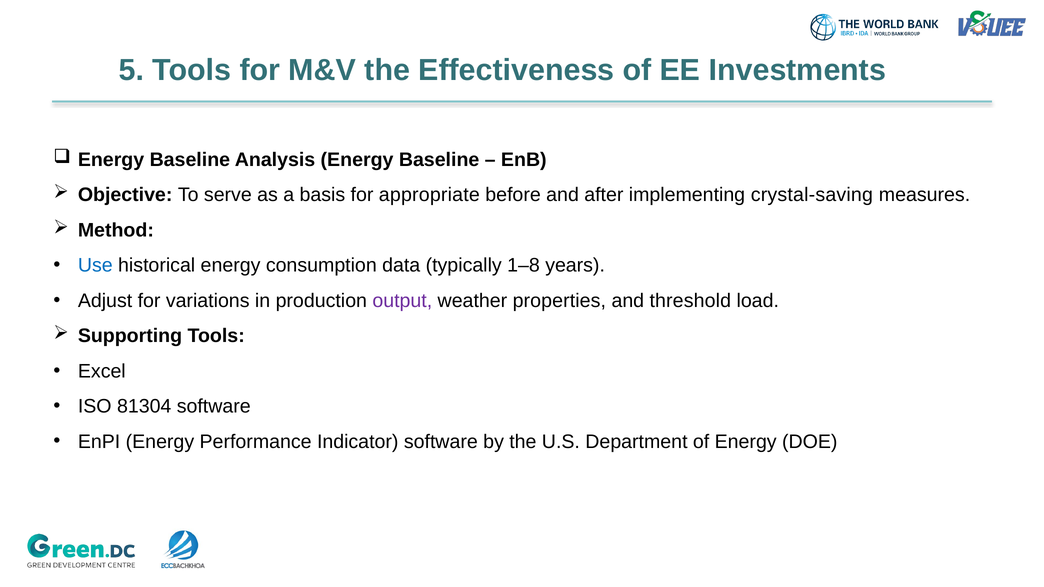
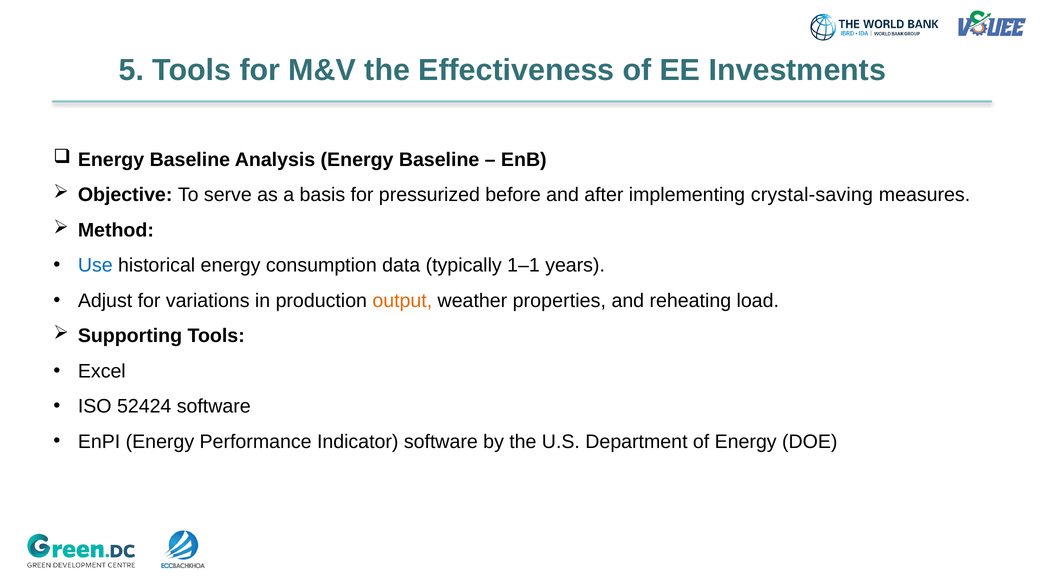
appropriate: appropriate -> pressurized
1–8: 1–8 -> 1–1
output colour: purple -> orange
threshold: threshold -> reheating
81304: 81304 -> 52424
